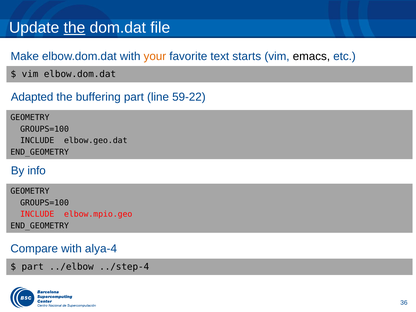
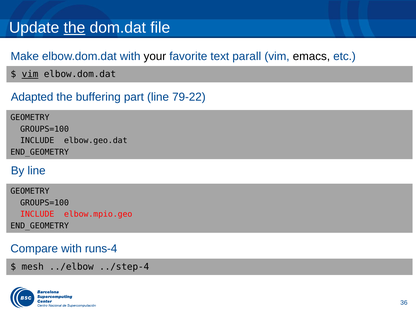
your colour: orange -> black
starts: starts -> parall
vim at (30, 74) underline: none -> present
59-22: 59-22 -> 79-22
By info: info -> line
alya-4: alya-4 -> runs-4
part at (33, 267): part -> mesh
